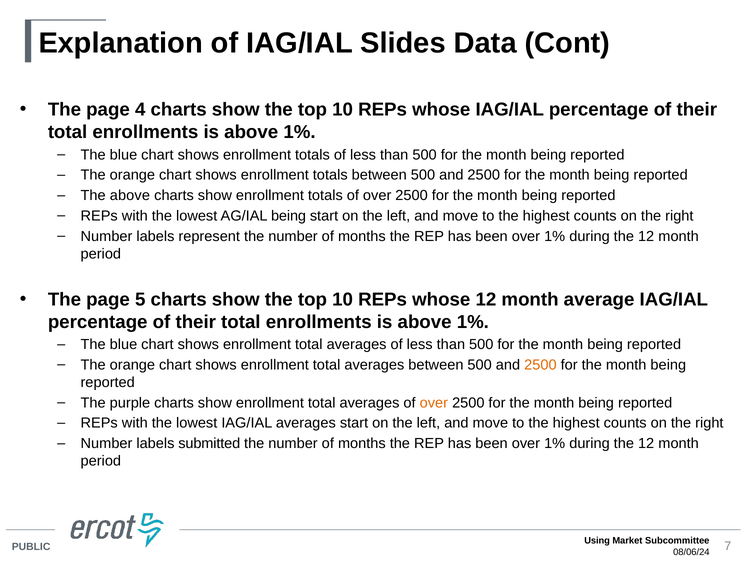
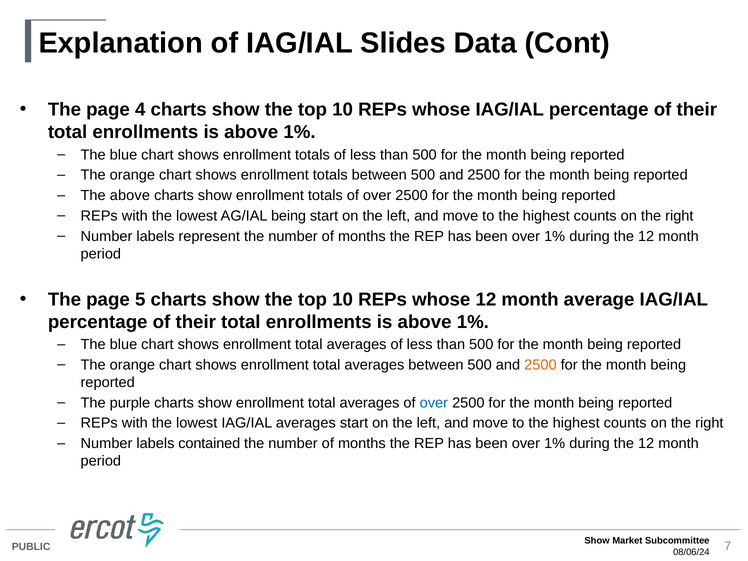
over at (434, 403) colour: orange -> blue
submitted: submitted -> contained
Using at (597, 541): Using -> Show
